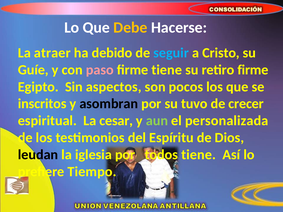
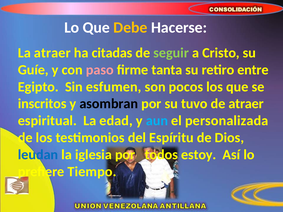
debido: debido -> citadas
seguir colour: light blue -> light green
firme tiene: tiene -> tanta
retiro firme: firme -> entre
aspectos: aspectos -> esfumen
de crecer: crecer -> atraer
cesar: cesar -> edad
aun colour: light green -> light blue
leudan colour: black -> blue
todos tiene: tiene -> estoy
